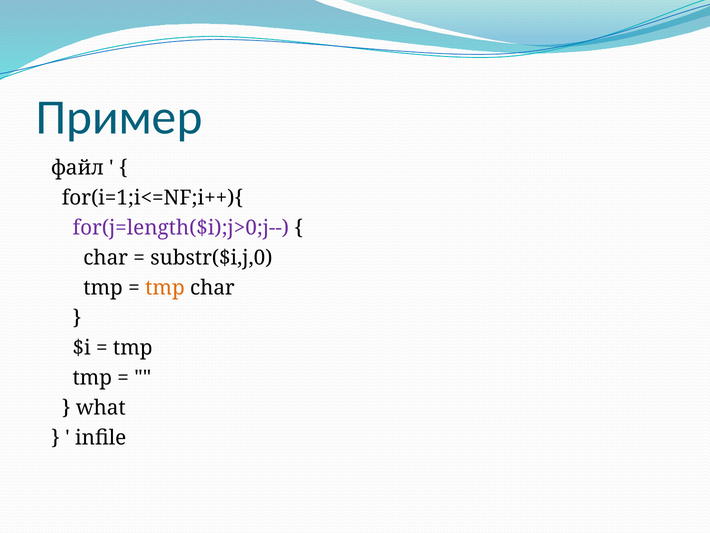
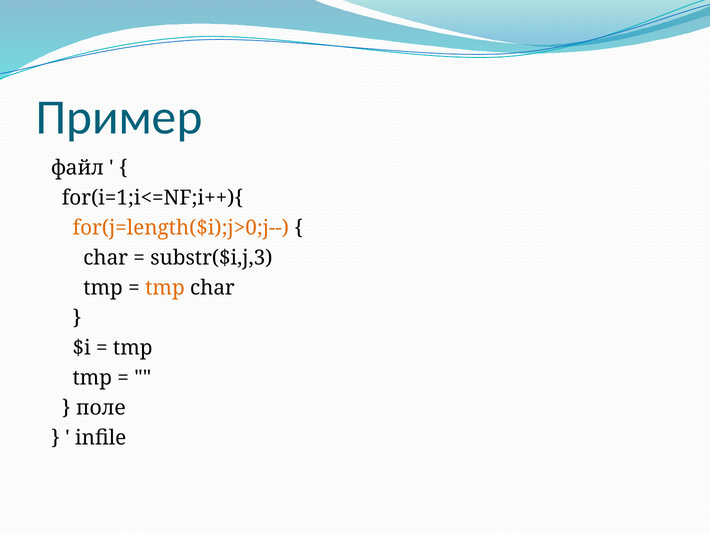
for(j=length($i);j>0;j-- colour: purple -> orange
substr($i,j,0: substr($i,j,0 -> substr($i,j,3
what: what -> поле
